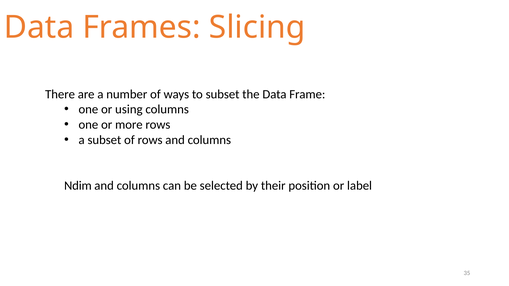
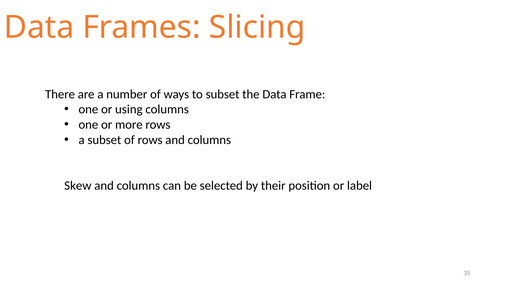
Ndim: Ndim -> Skew
